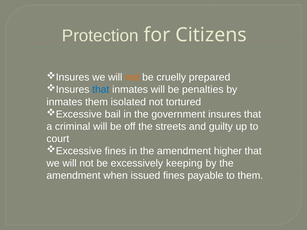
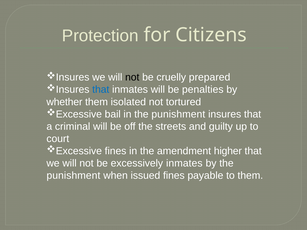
not at (132, 77) colour: orange -> black
inmates at (64, 102): inmates -> whether
in the government: government -> punishment
excessively keeping: keeping -> inmates
amendment at (73, 176): amendment -> punishment
